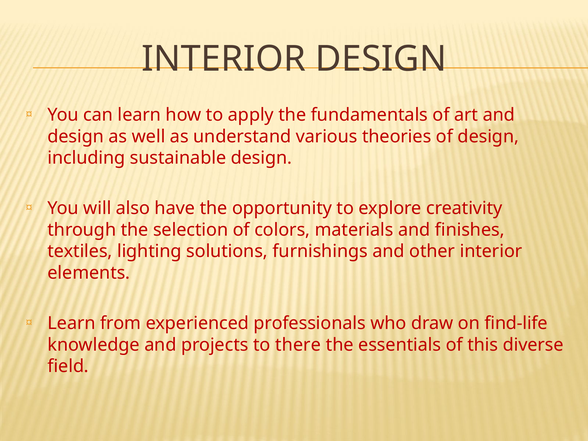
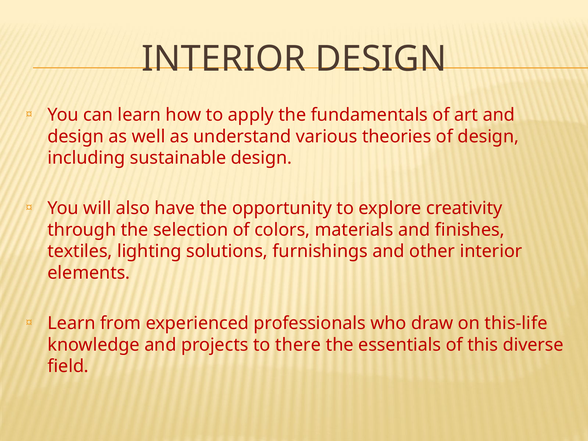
find-life: find-life -> this-life
